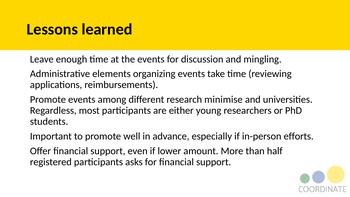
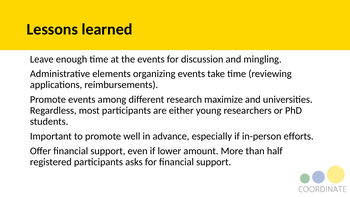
minimise: minimise -> maximize
